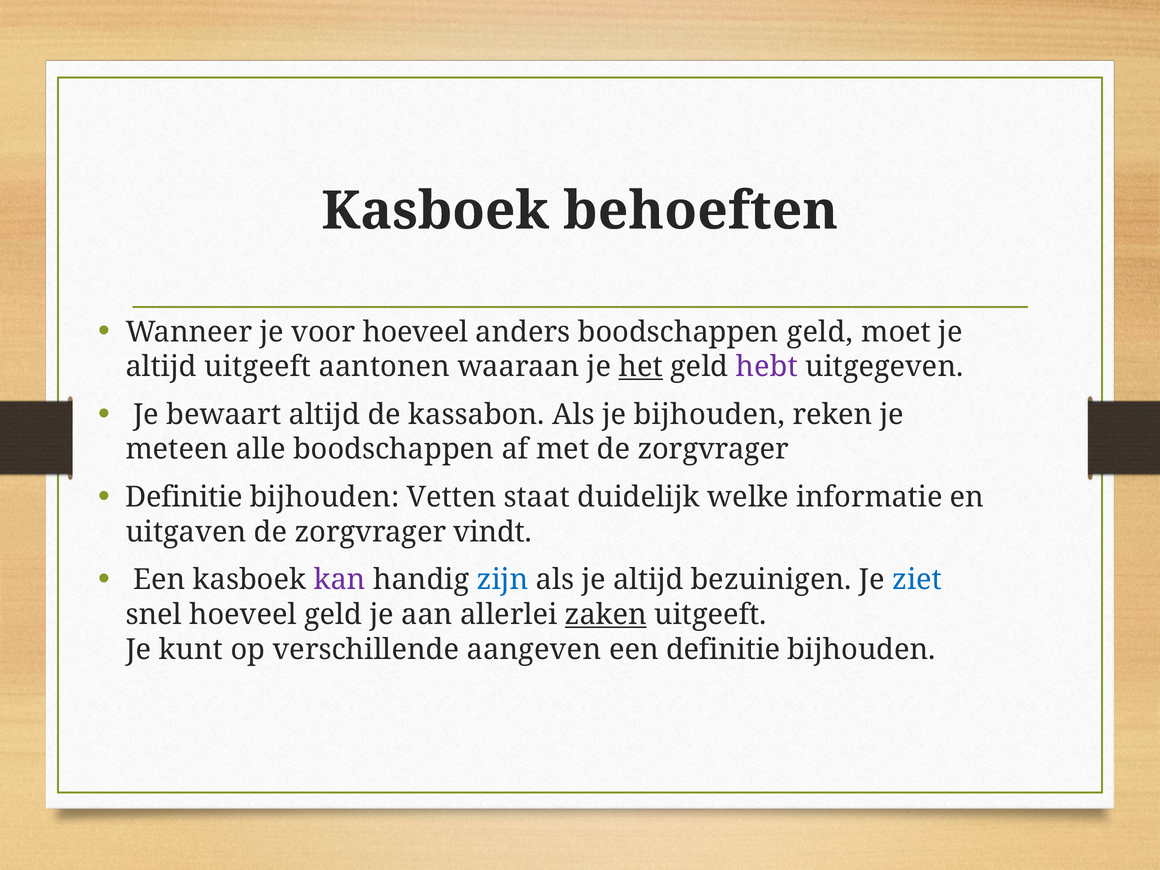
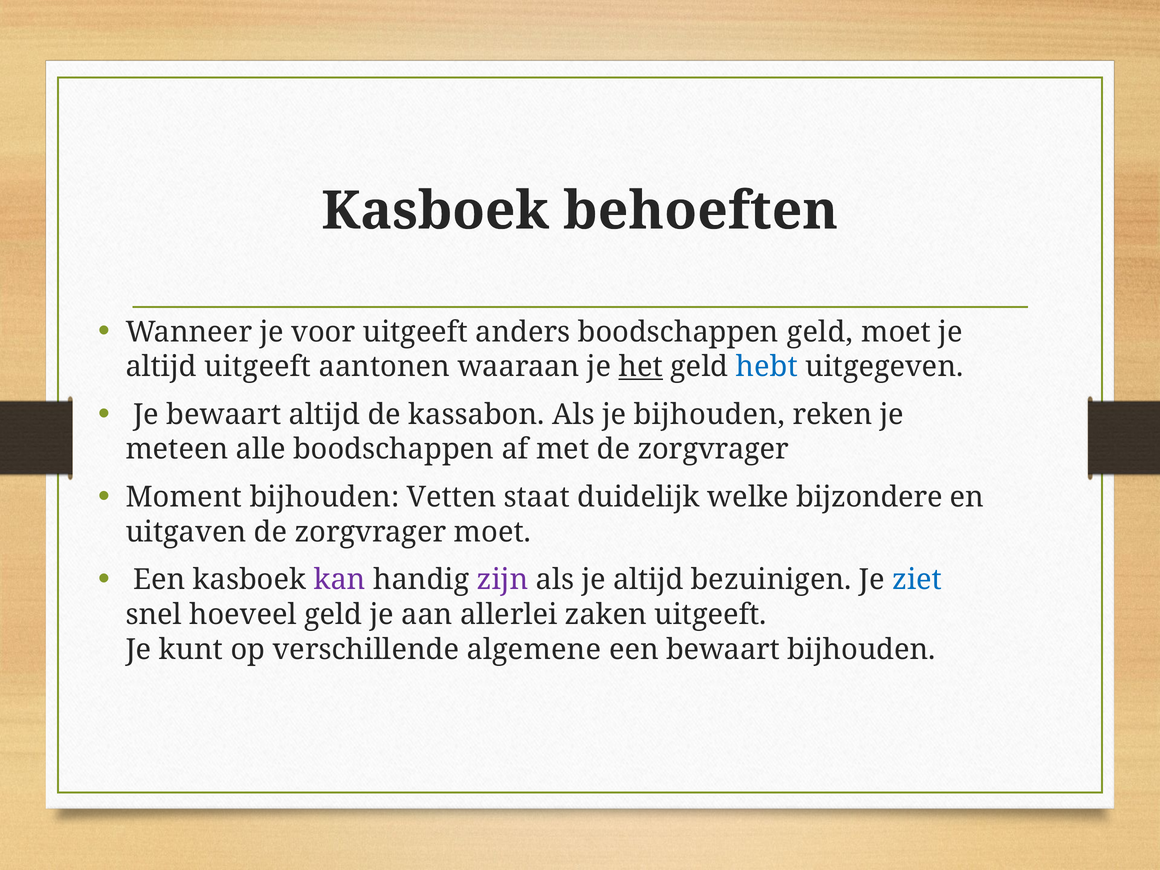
voor hoeveel: hoeveel -> uitgeeft
hebt colour: purple -> blue
Definitie at (184, 497): Definitie -> Moment
informatie: informatie -> bijzondere
zorgvrager vindt: vindt -> moet
zijn colour: blue -> purple
zaken underline: present -> none
aangeven: aangeven -> algemene
een definitie: definitie -> bewaart
